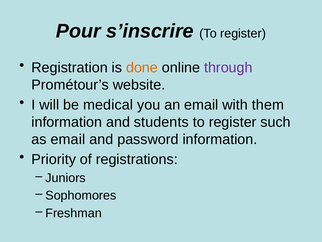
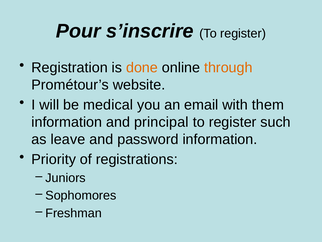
through colour: purple -> orange
students: students -> principal
as email: email -> leave
